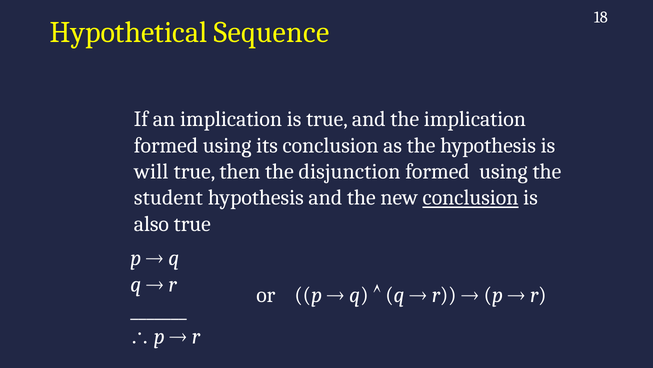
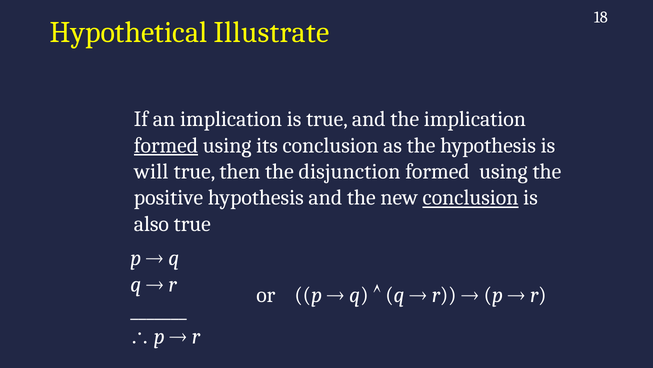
Sequence: Sequence -> Illustrate
formed at (166, 145) underline: none -> present
student: student -> positive
